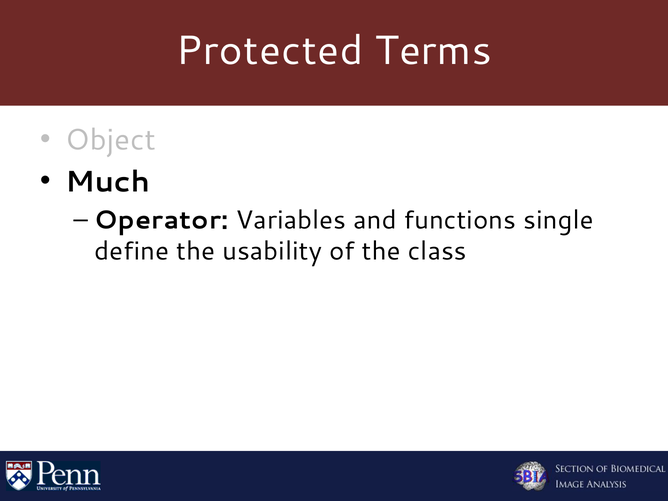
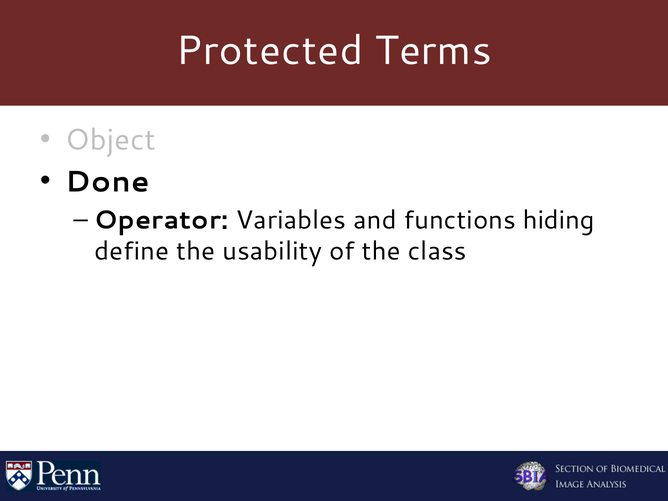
Much: Much -> Done
single: single -> hiding
